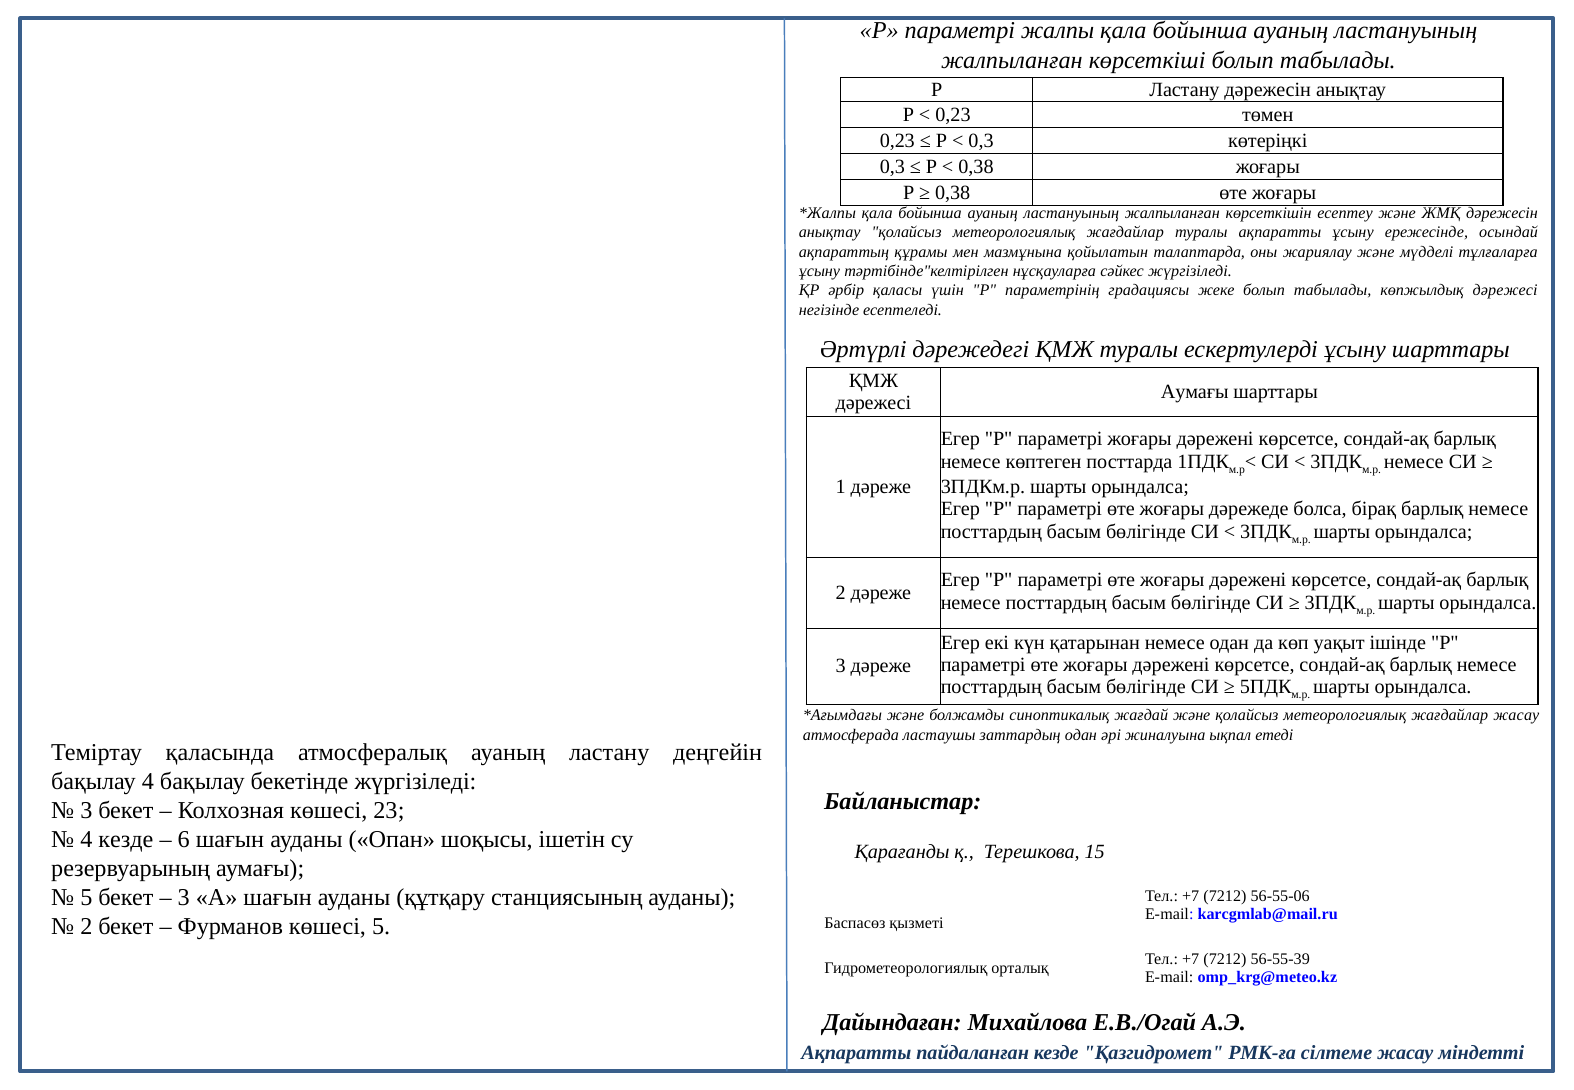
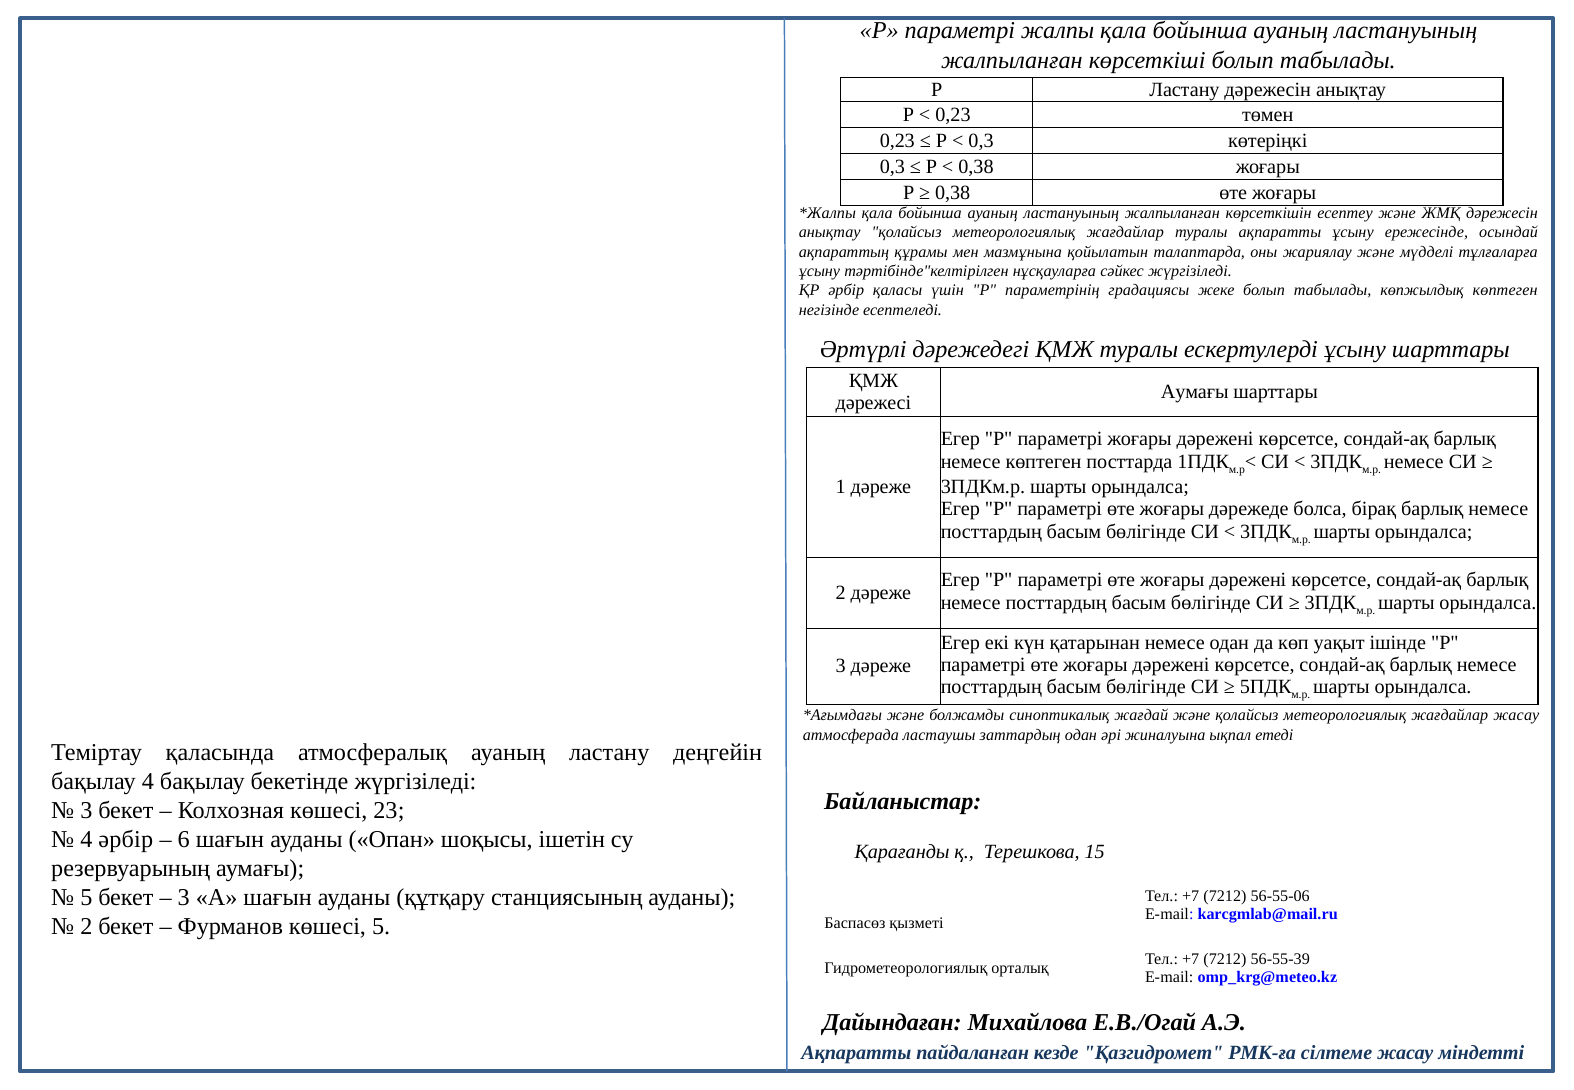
көпжылдық дәрежесі: дәрежесі -> көптеген
4 кезде: кезде -> әрбір
